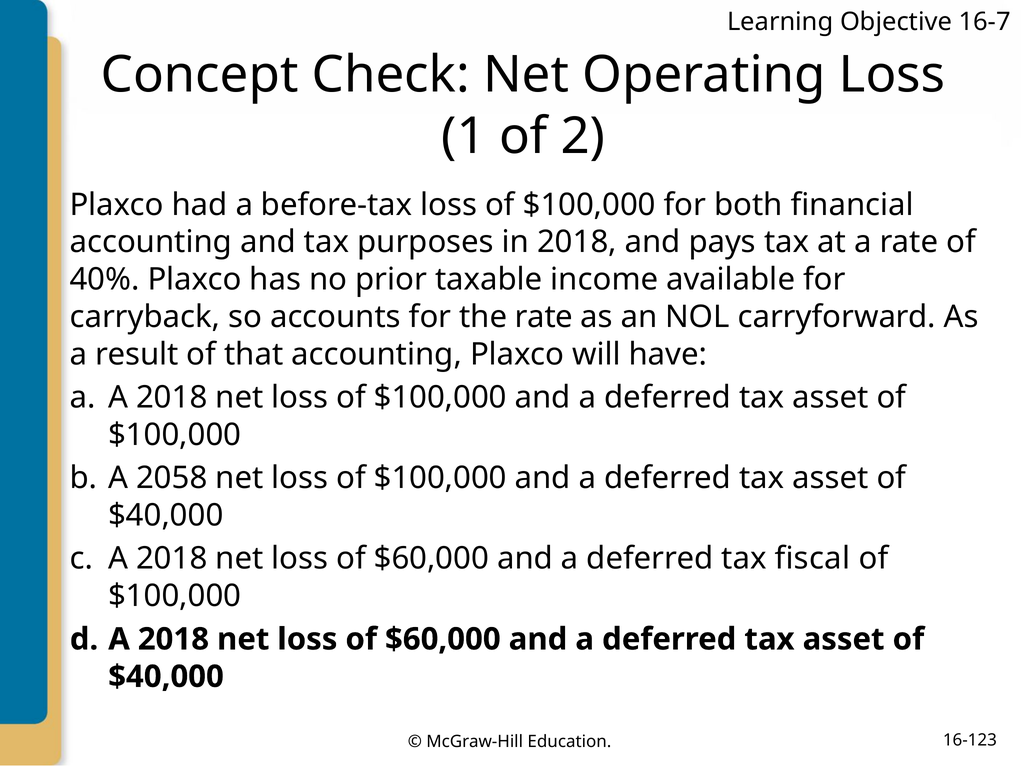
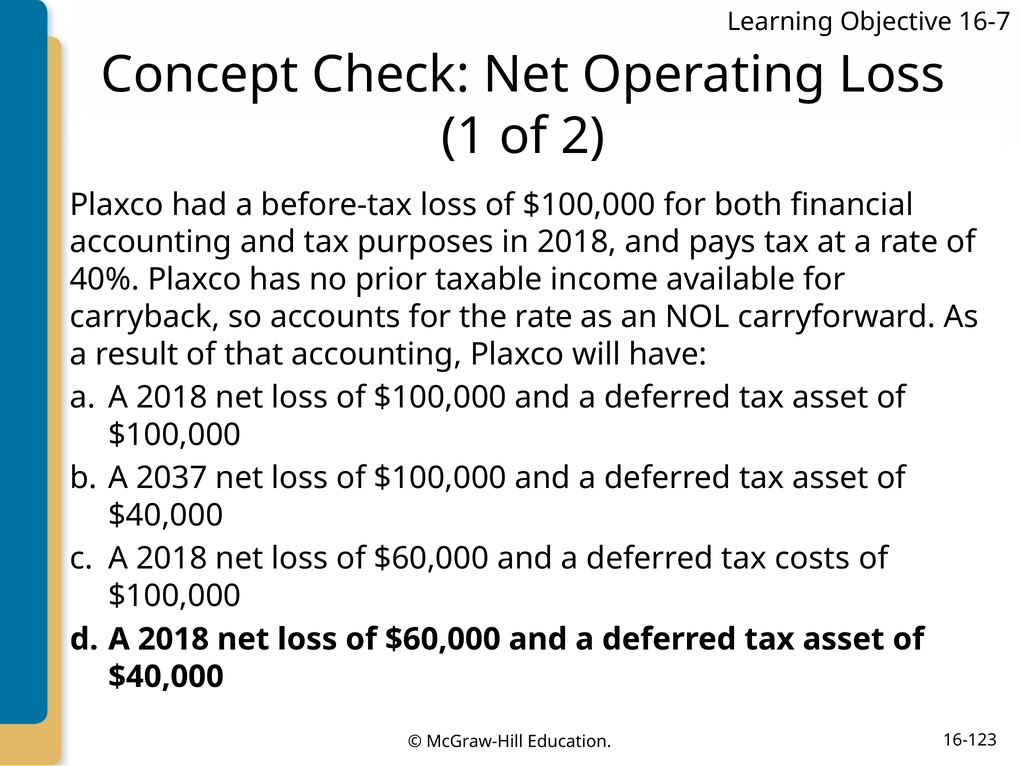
2058: 2058 -> 2037
fiscal: fiscal -> costs
